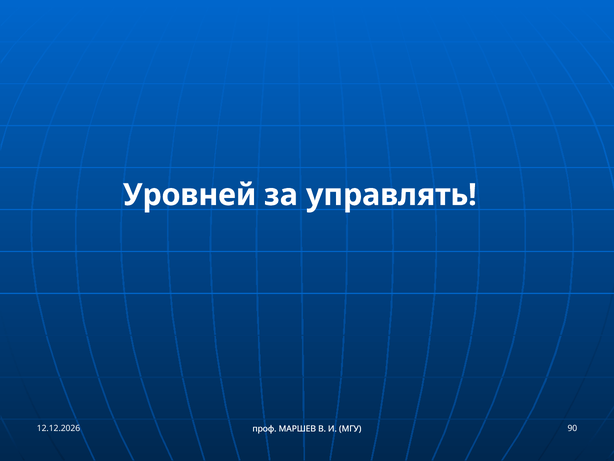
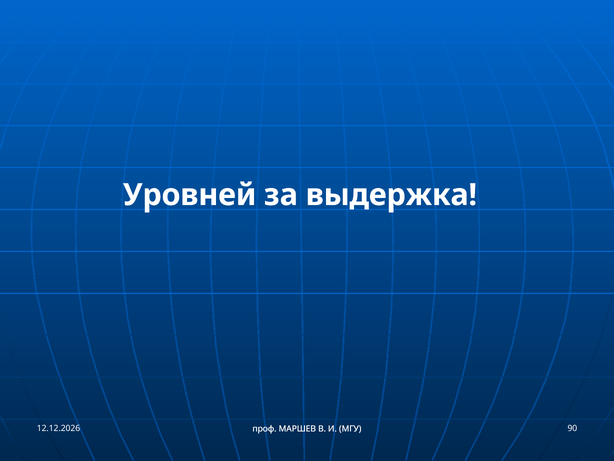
управлять: управлять -> выдержка
